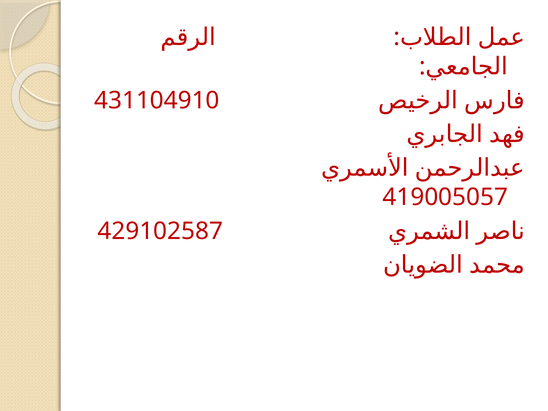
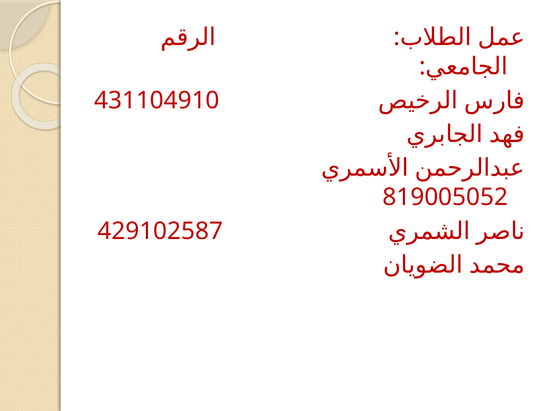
419005057: 419005057 -> 819005052
